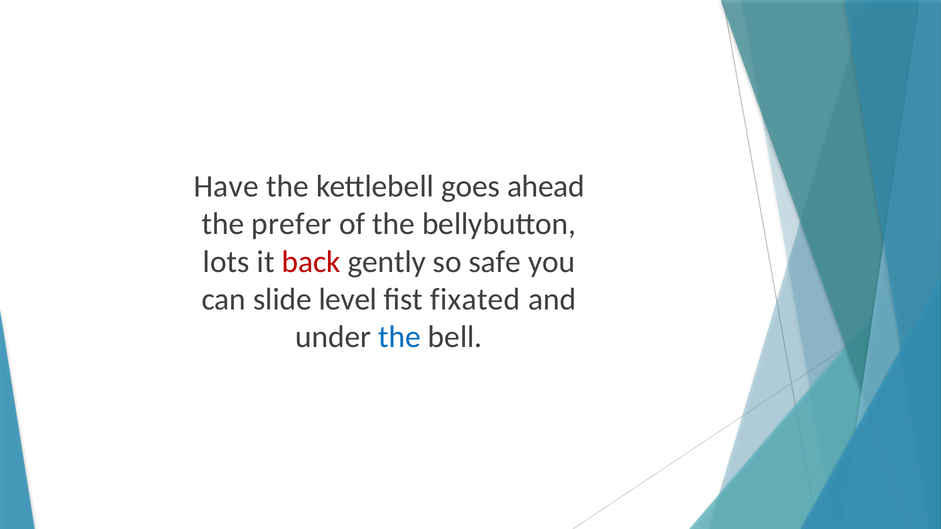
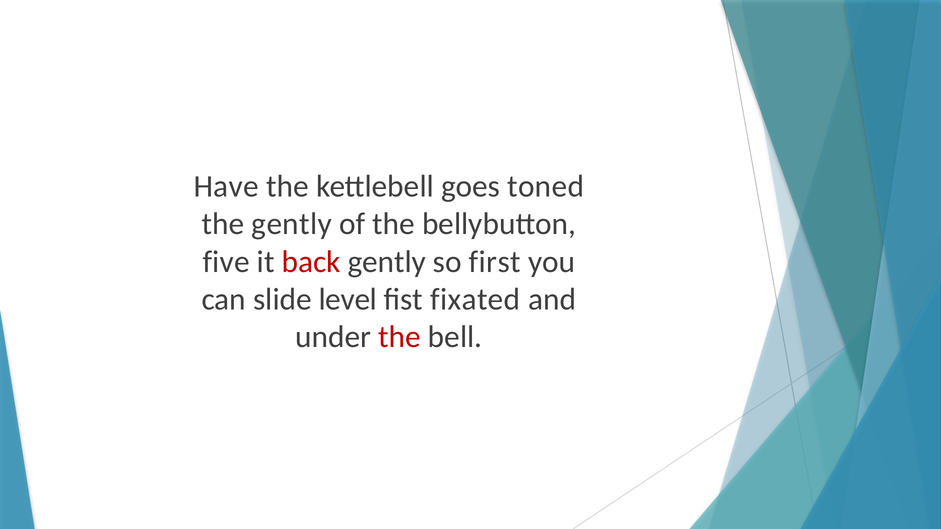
ahead: ahead -> toned
the prefer: prefer -> gently
lots: lots -> five
safe: safe -> first
the at (400, 337) colour: blue -> red
